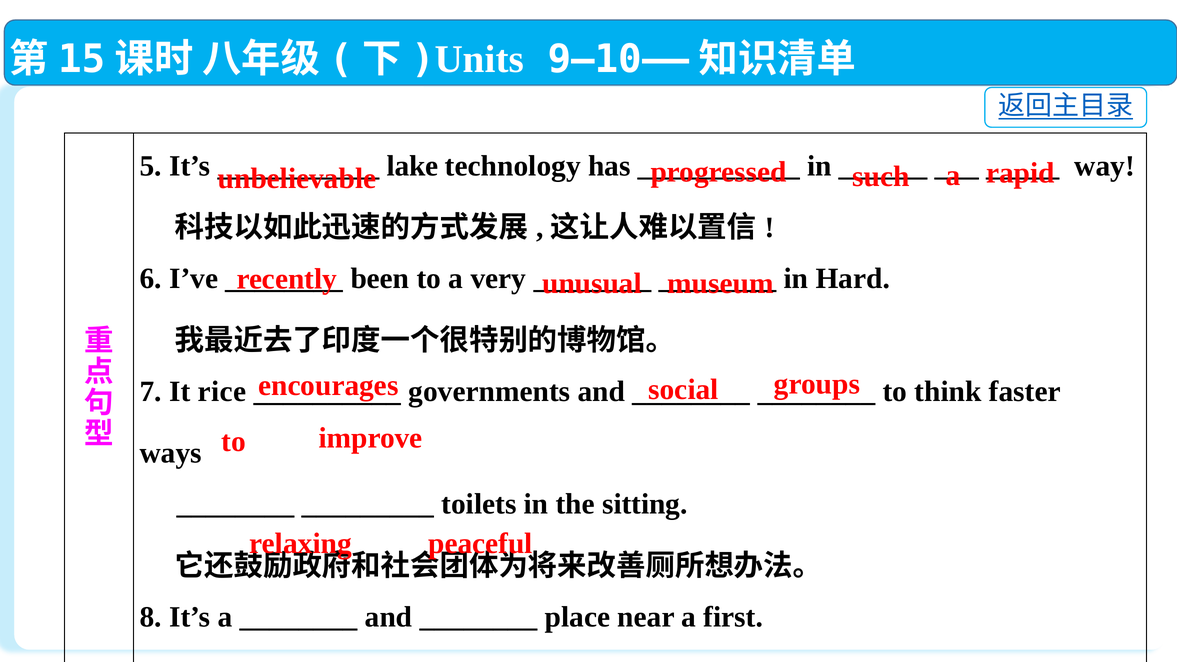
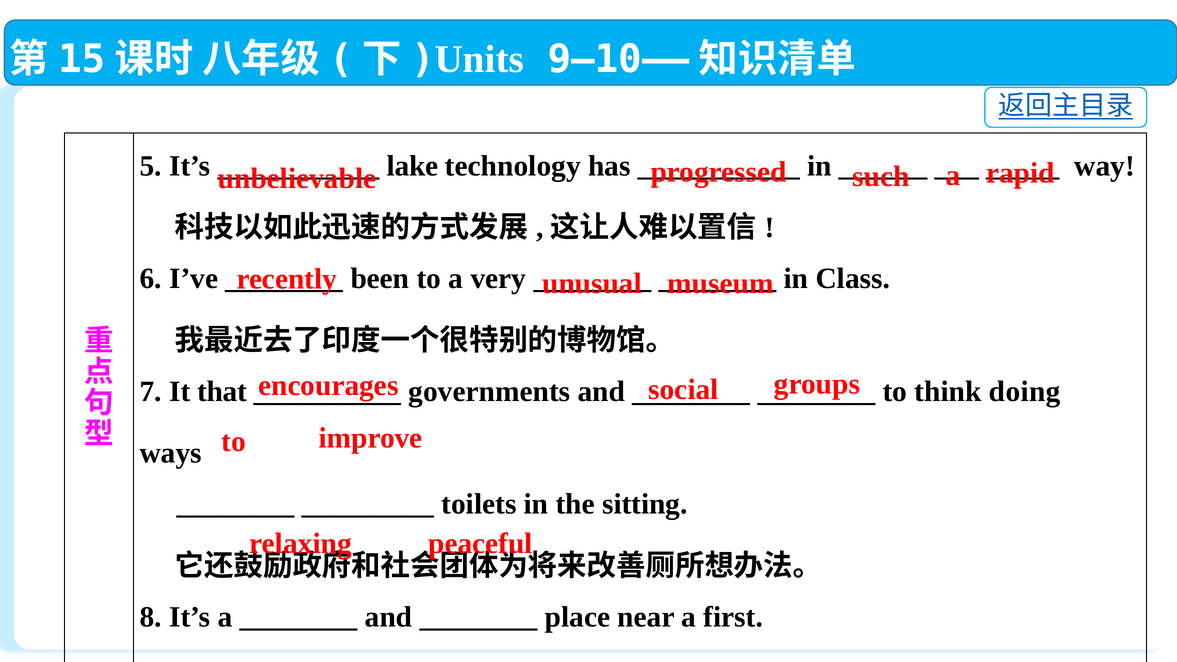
Hard: Hard -> Class
rice: rice -> that
faster: faster -> doing
